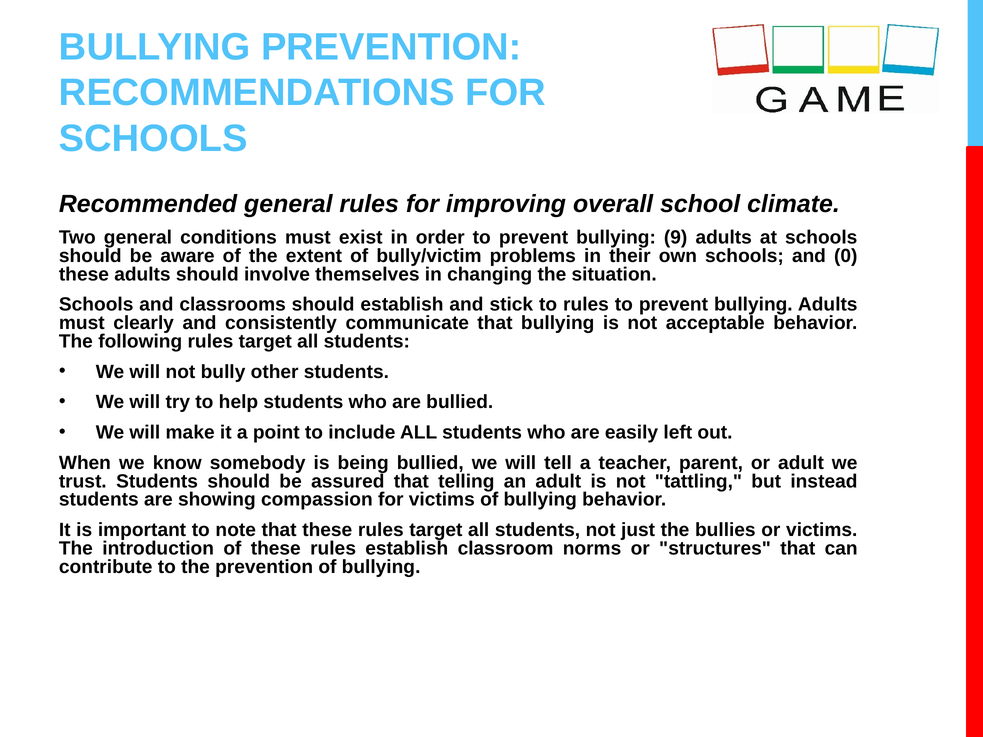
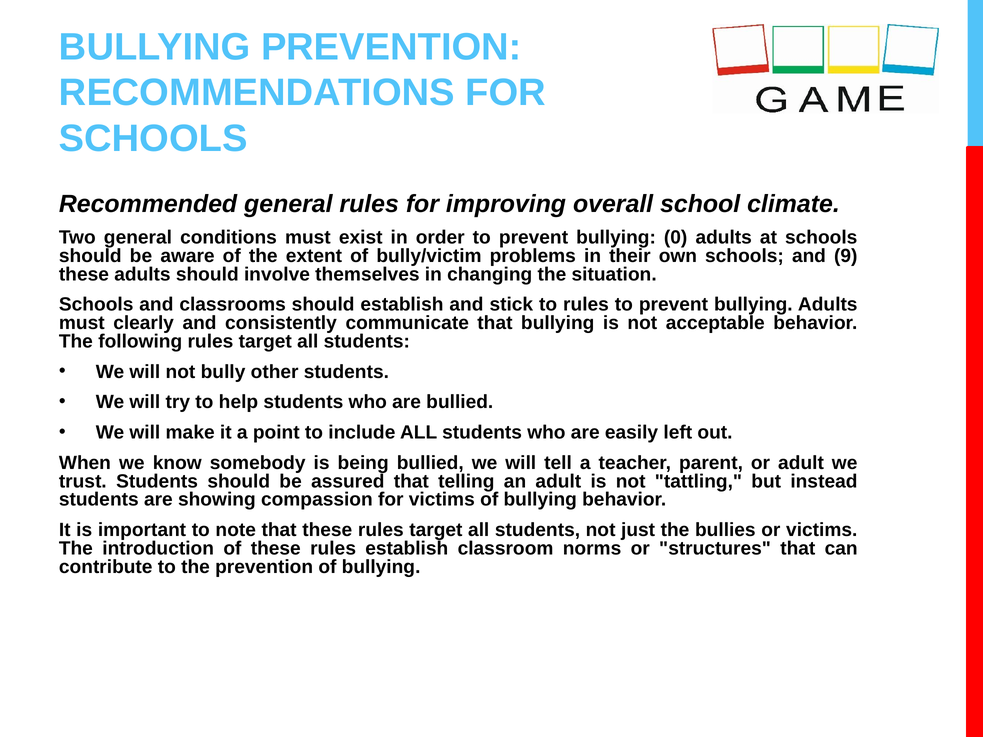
9: 9 -> 0
0: 0 -> 9
